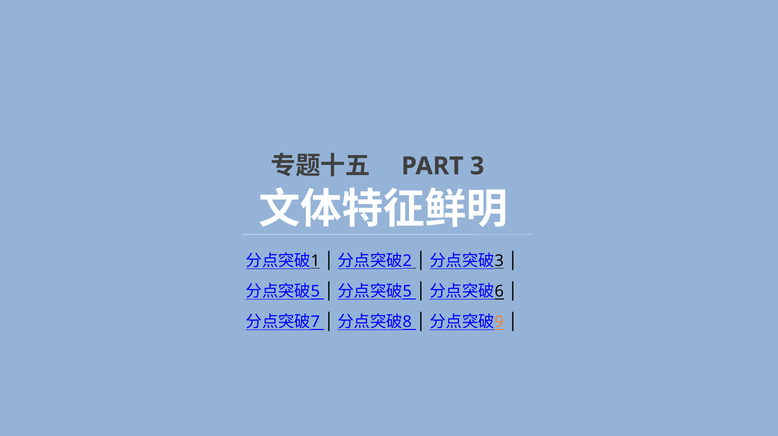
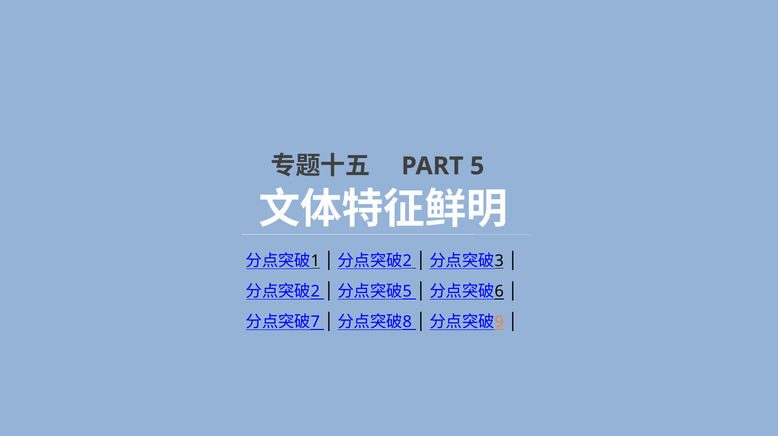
PART 3: 3 -> 5
5 at (315, 292): 5 -> 2
